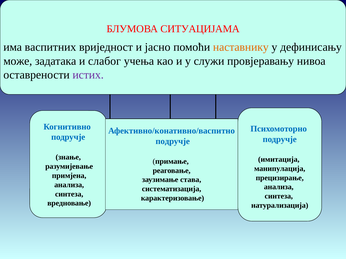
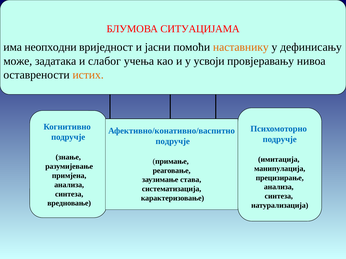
васпитних: васпитних -> неопходни
јасно: јасно -> јасни
служи: служи -> усвоји
истих colour: purple -> orange
